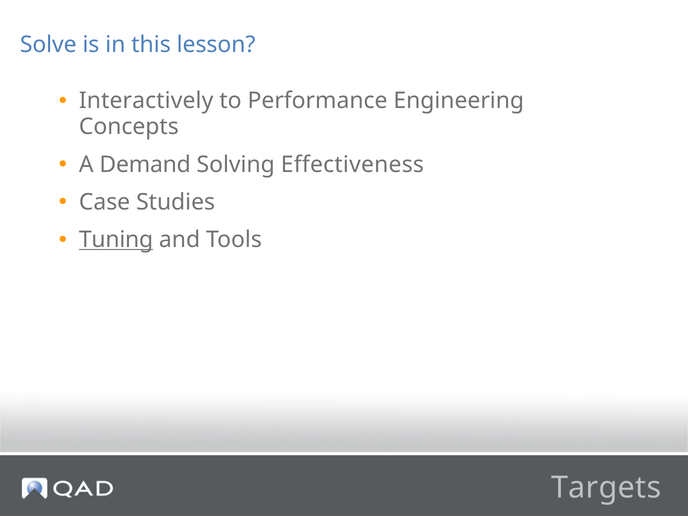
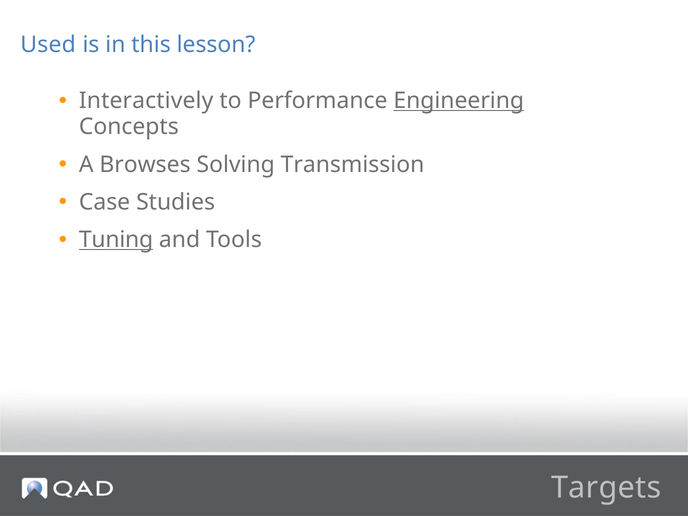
Solve: Solve -> Used
Engineering underline: none -> present
Demand: Demand -> Browses
Effectiveness: Effectiveness -> Transmission
